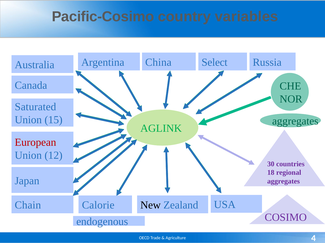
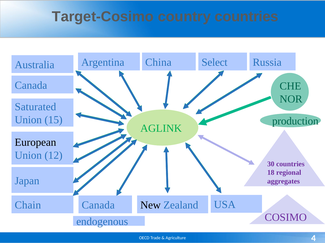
Pacific-Cosimo: Pacific-Cosimo -> Target-Cosimo
country variables: variables -> countries
aggregates at (295, 121): aggregates -> production
European colour: red -> black
Calorie at (98, 206): Calorie -> Canada
